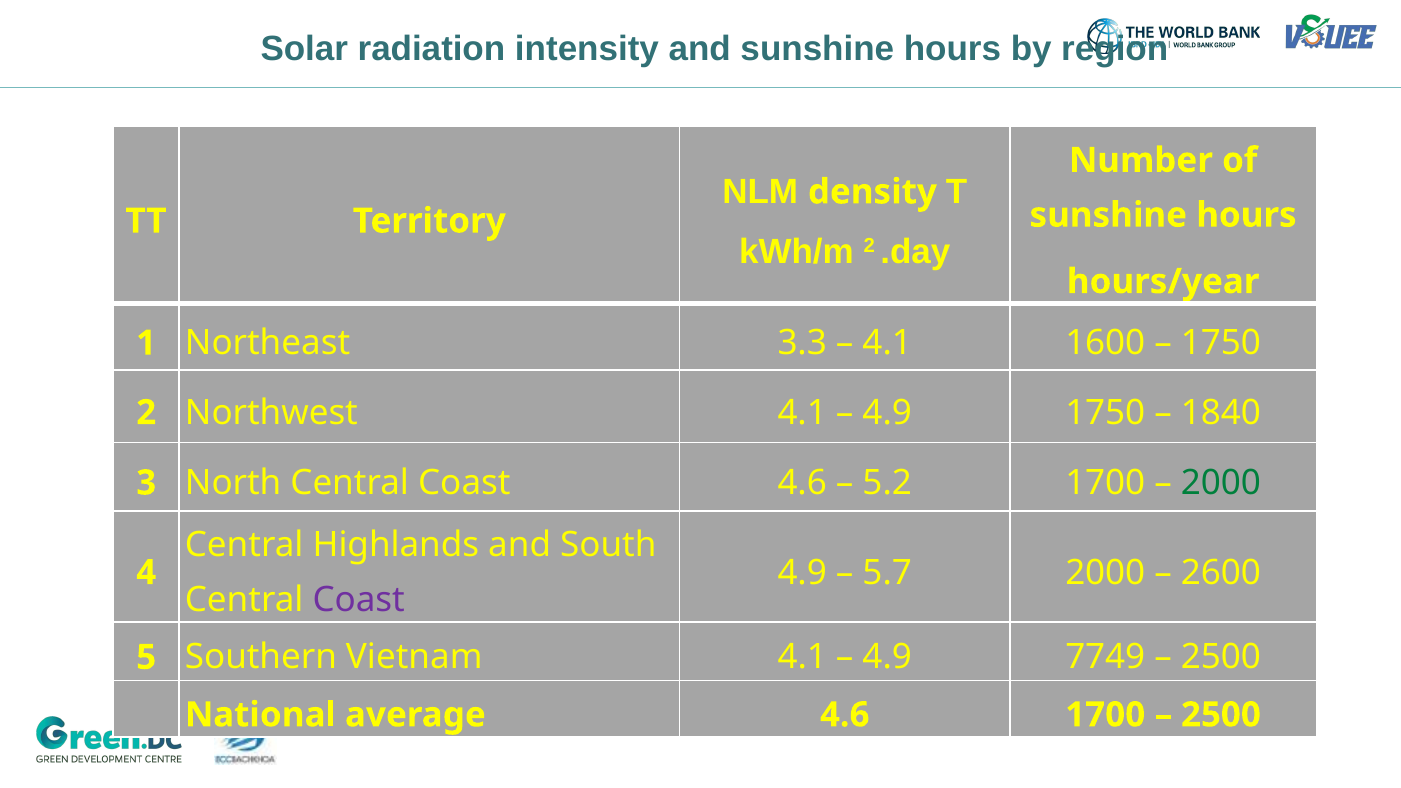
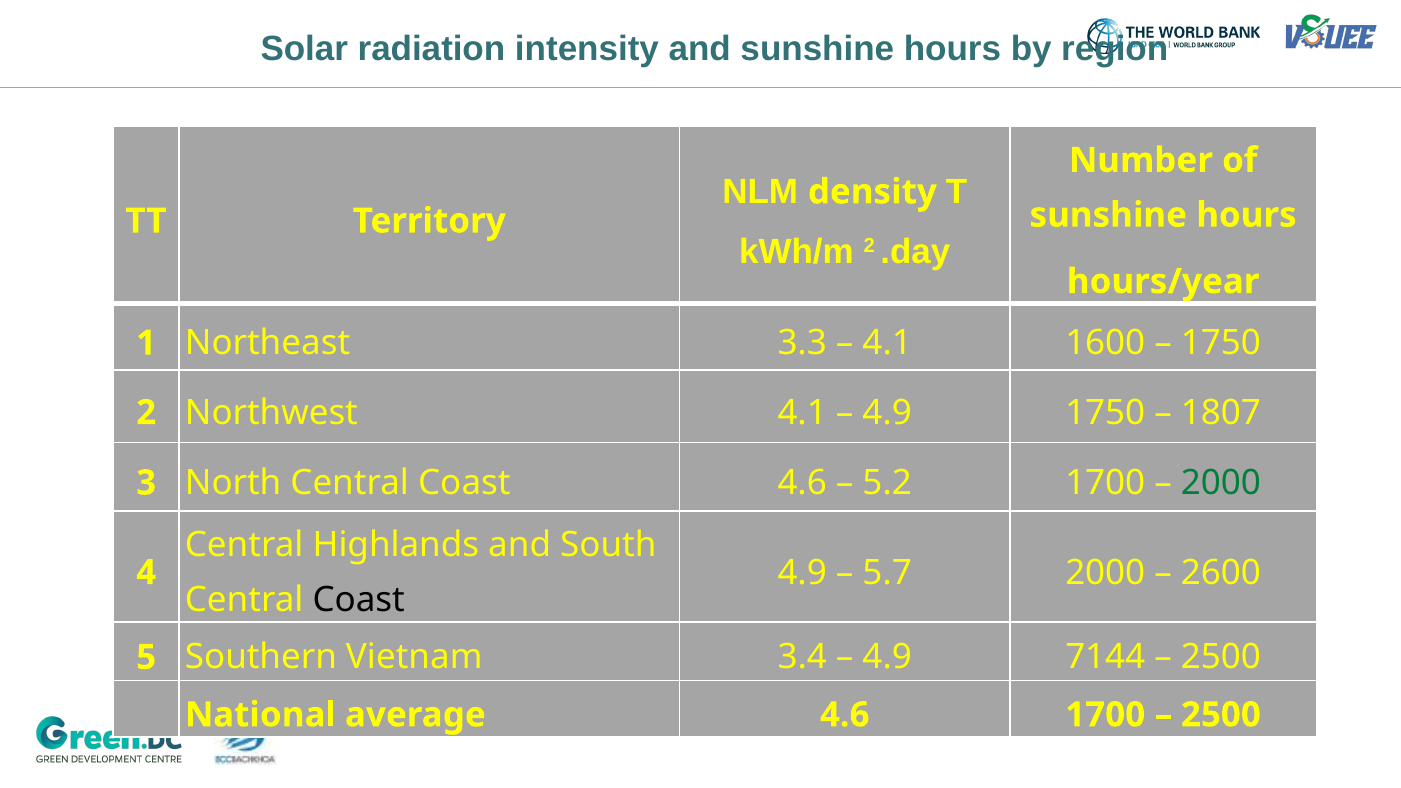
1840: 1840 -> 1807
Coast at (359, 600) colour: purple -> black
Vietnam 4.1: 4.1 -> 3.4
7749: 7749 -> 7144
